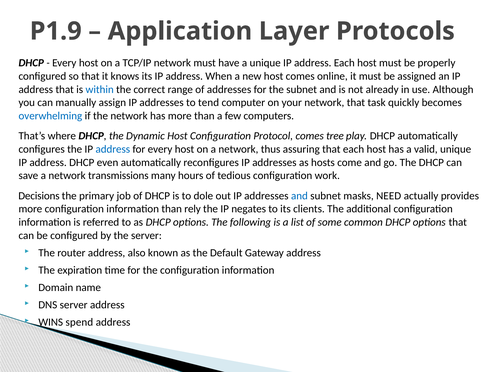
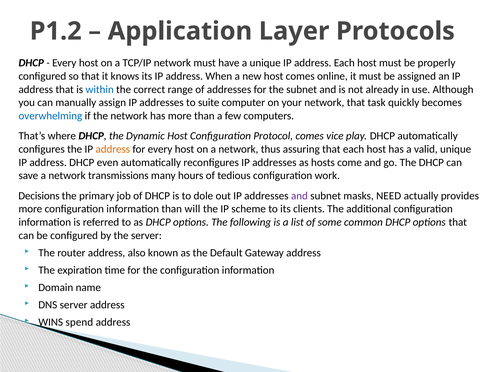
P1.9: P1.9 -> P1.2
tend: tend -> suite
tree: tree -> vice
address at (113, 149) colour: blue -> orange
and at (299, 196) colour: blue -> purple
rely: rely -> will
negates: negates -> scheme
